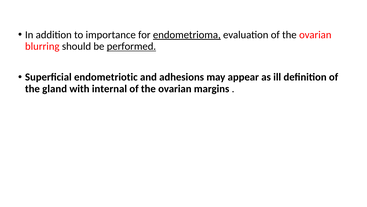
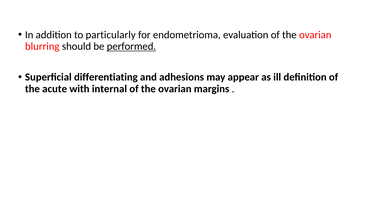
importance: importance -> particularly
endometrioma underline: present -> none
endometriotic: endometriotic -> differentiating
gland: gland -> acute
